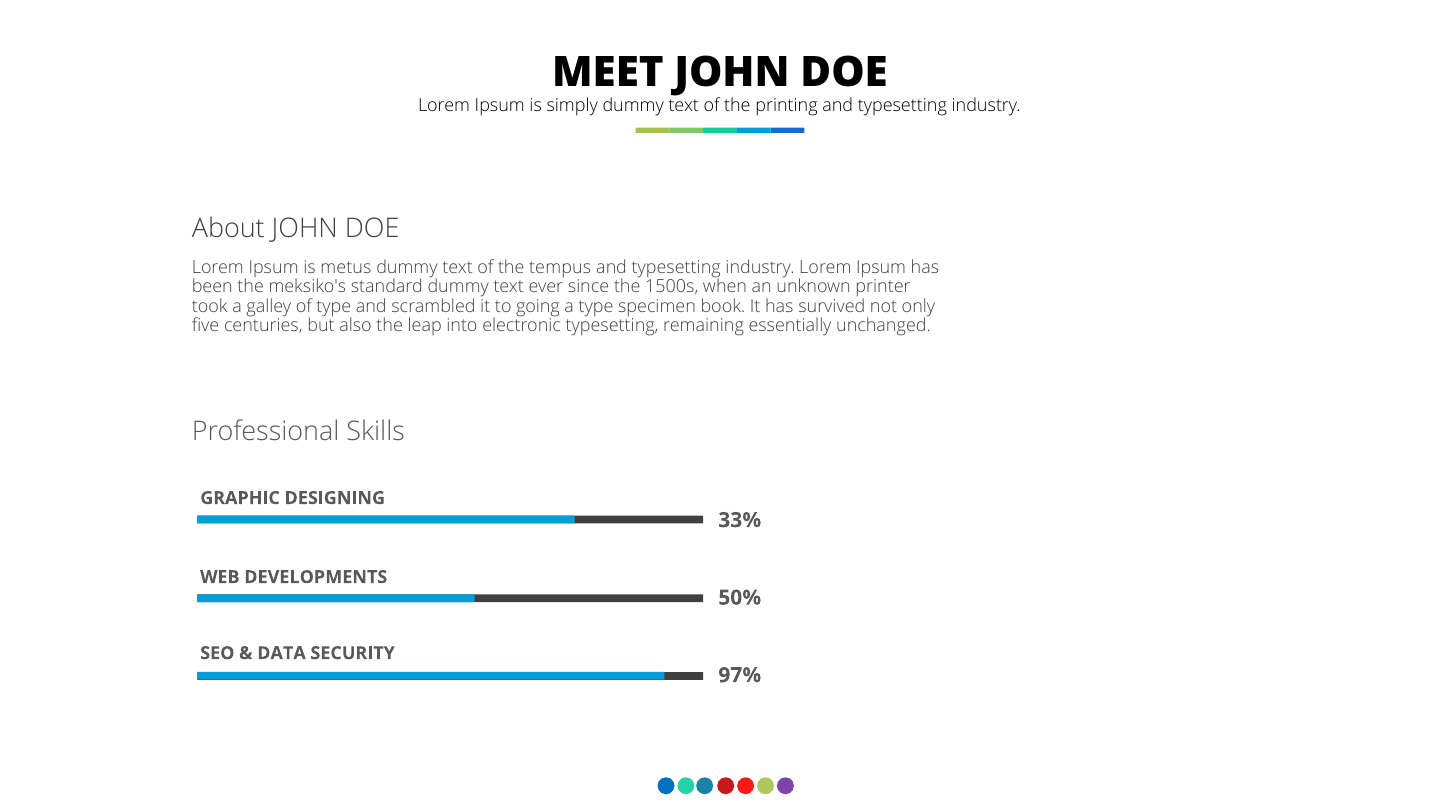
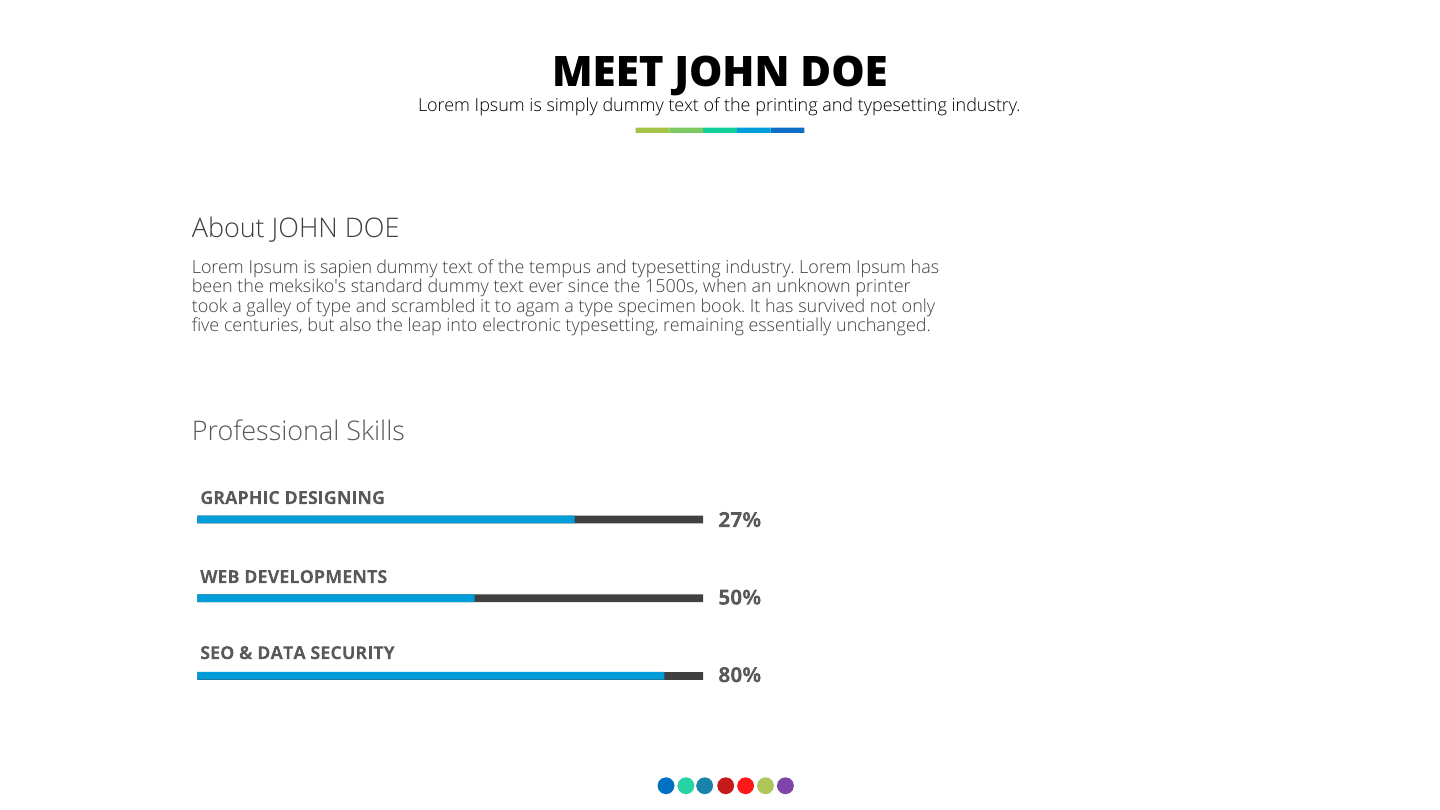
metus: metus -> sapien
going: going -> agam
33%: 33% -> 27%
97%: 97% -> 80%
